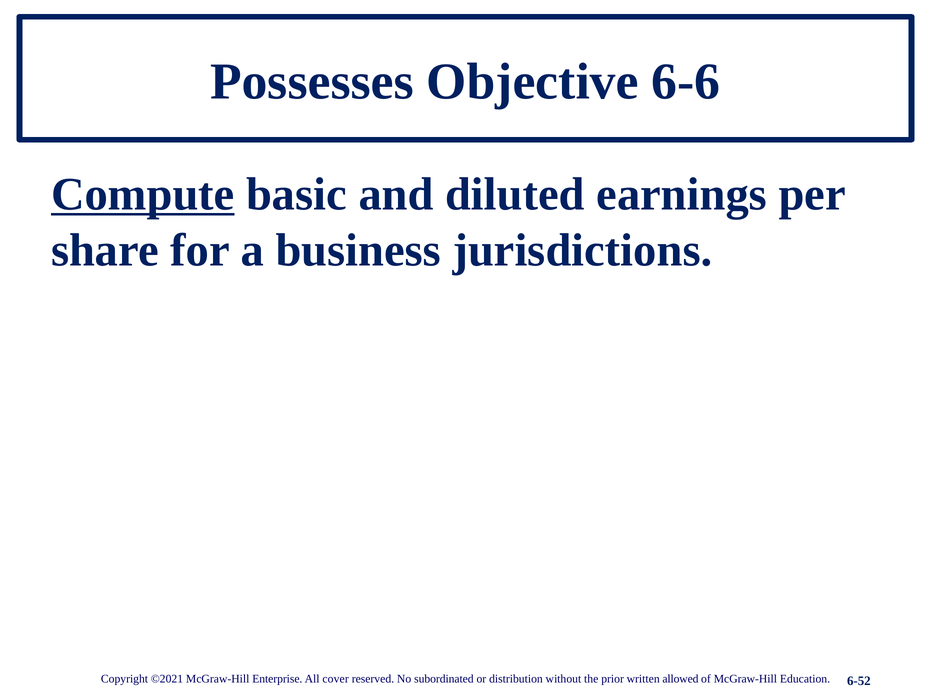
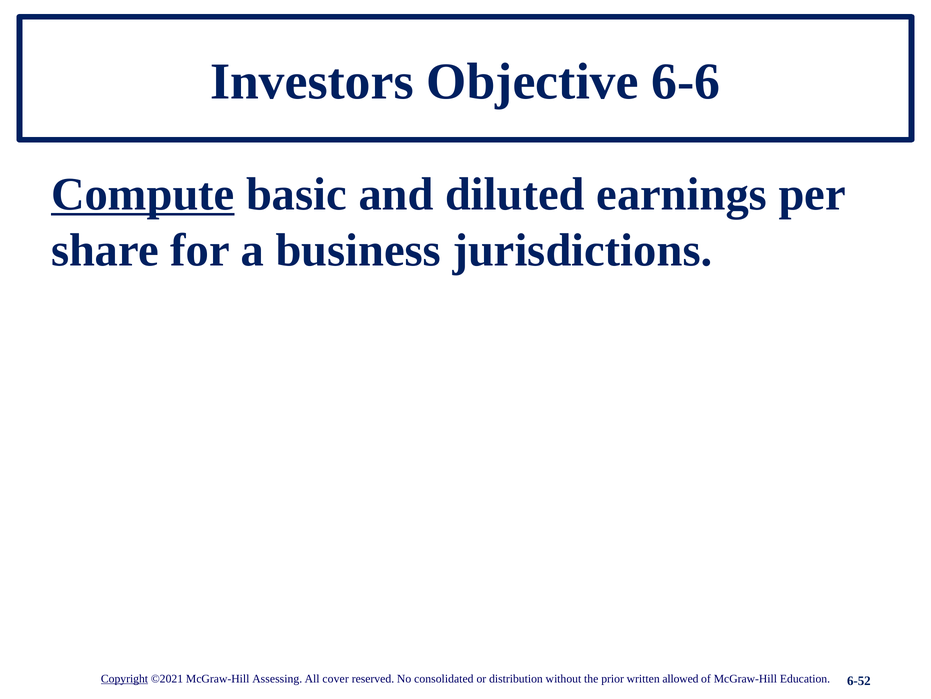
Possesses: Possesses -> Investors
Copyright underline: none -> present
Enterprise: Enterprise -> Assessing
subordinated: subordinated -> consolidated
